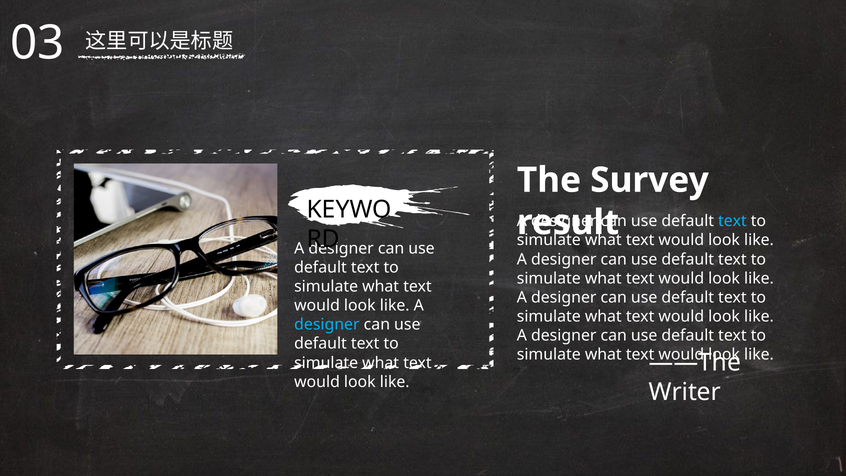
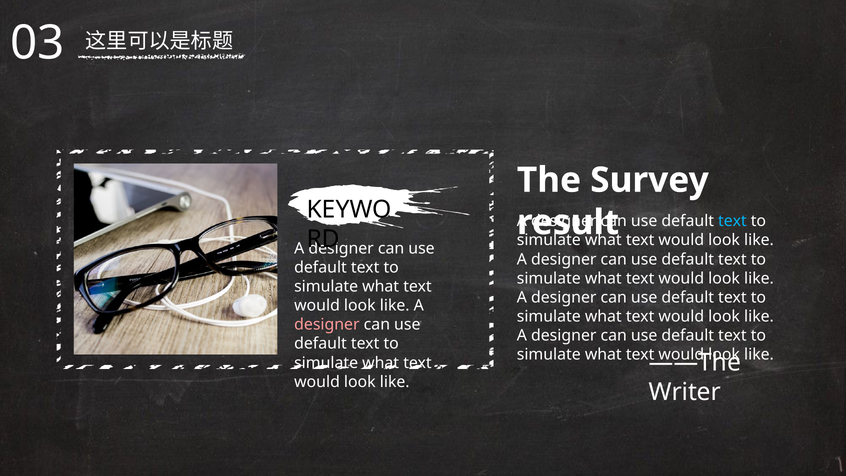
designer at (327, 325) colour: light blue -> pink
